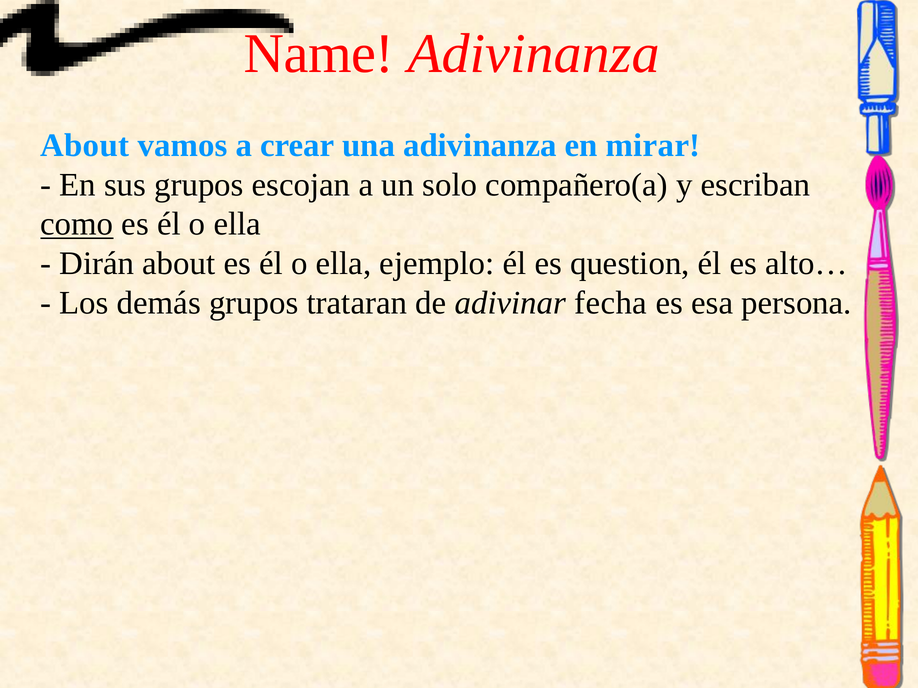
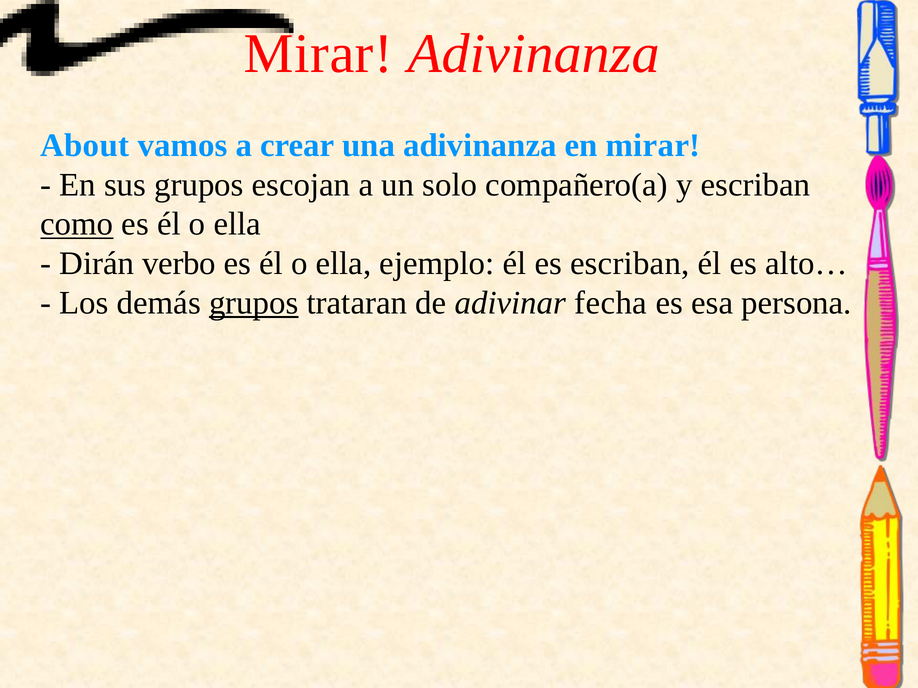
Name at (319, 54): Name -> Mirar
Dirán about: about -> verbo
es question: question -> escriban
grupos at (254, 303) underline: none -> present
